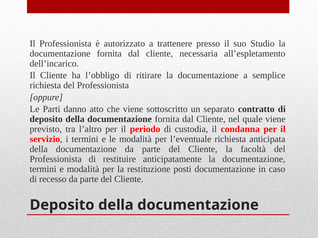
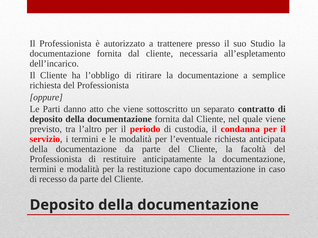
posti: posti -> capo
